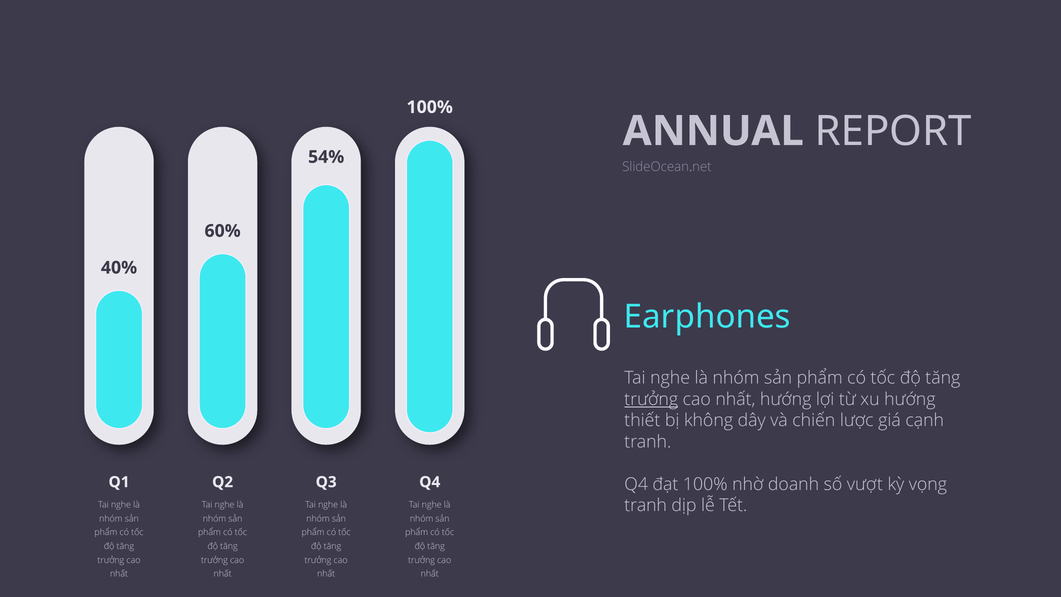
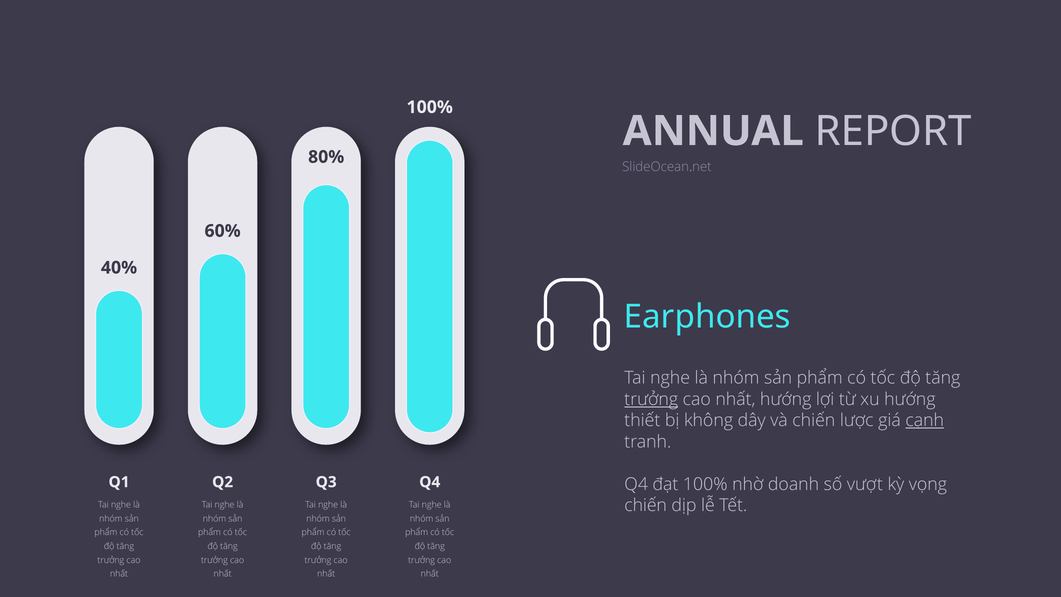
54%: 54% -> 80%
cạnh underline: none -> present
tranh at (646, 505): tranh -> chiến
